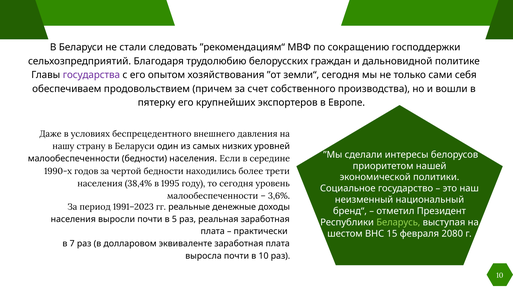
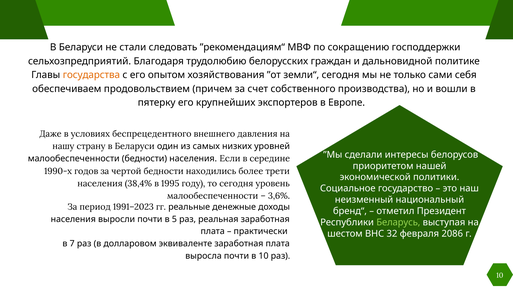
государства colour: purple -> orange
15: 15 -> 32
2080: 2080 -> 2086
